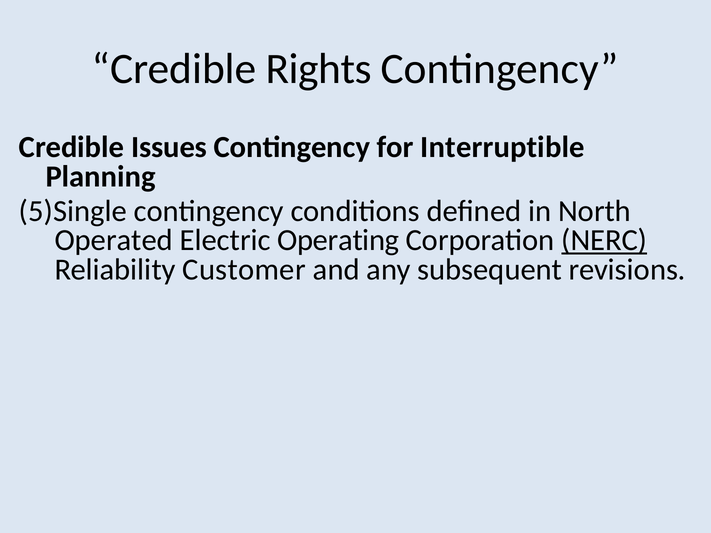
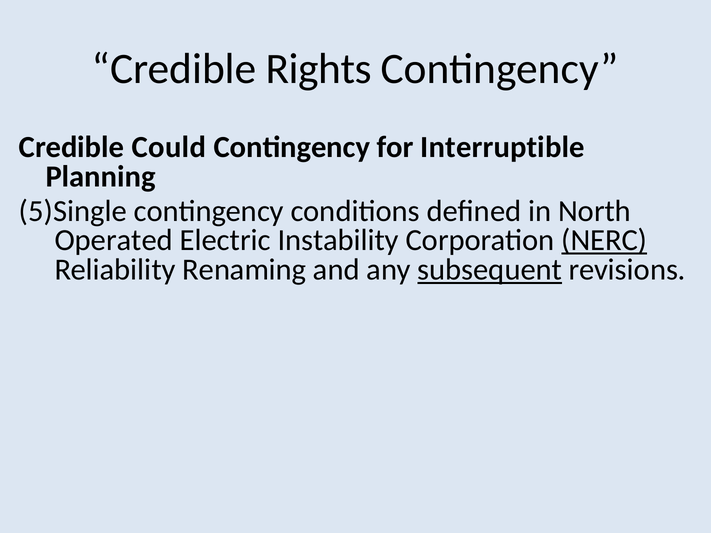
Issues: Issues -> Could
Operating: Operating -> Instability
Customer: Customer -> Renaming
subsequent underline: none -> present
